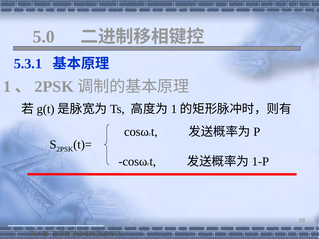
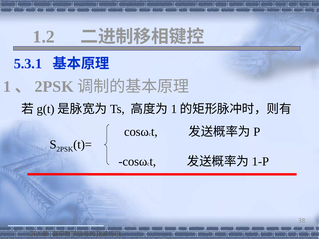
5.0: 5.0 -> 1.2
